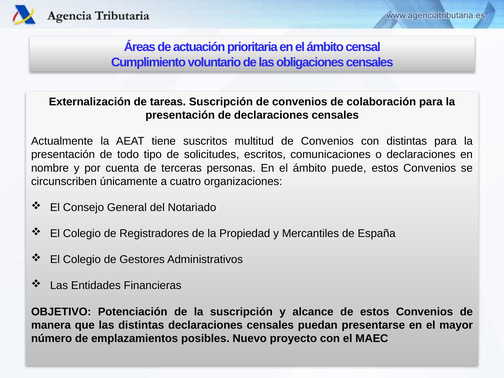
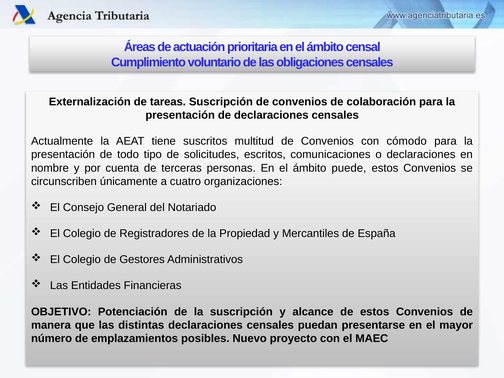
con distintas: distintas -> cómodo
